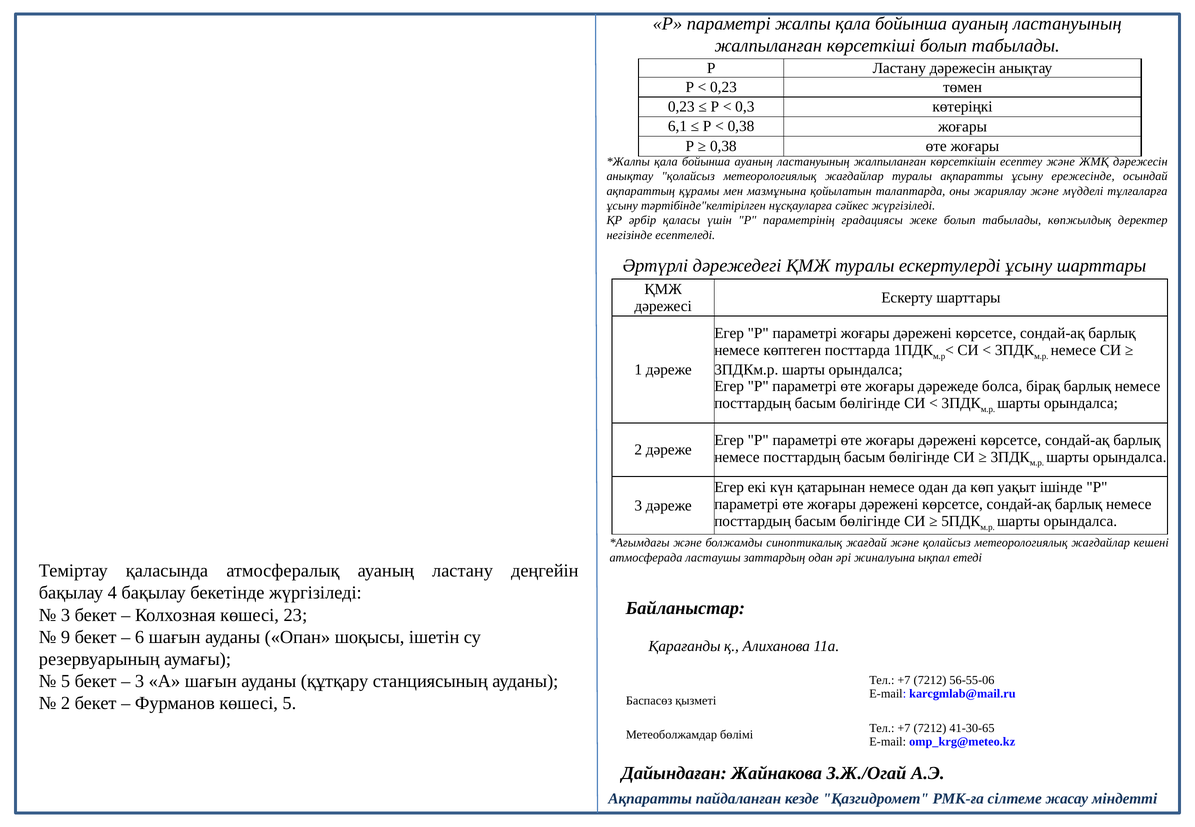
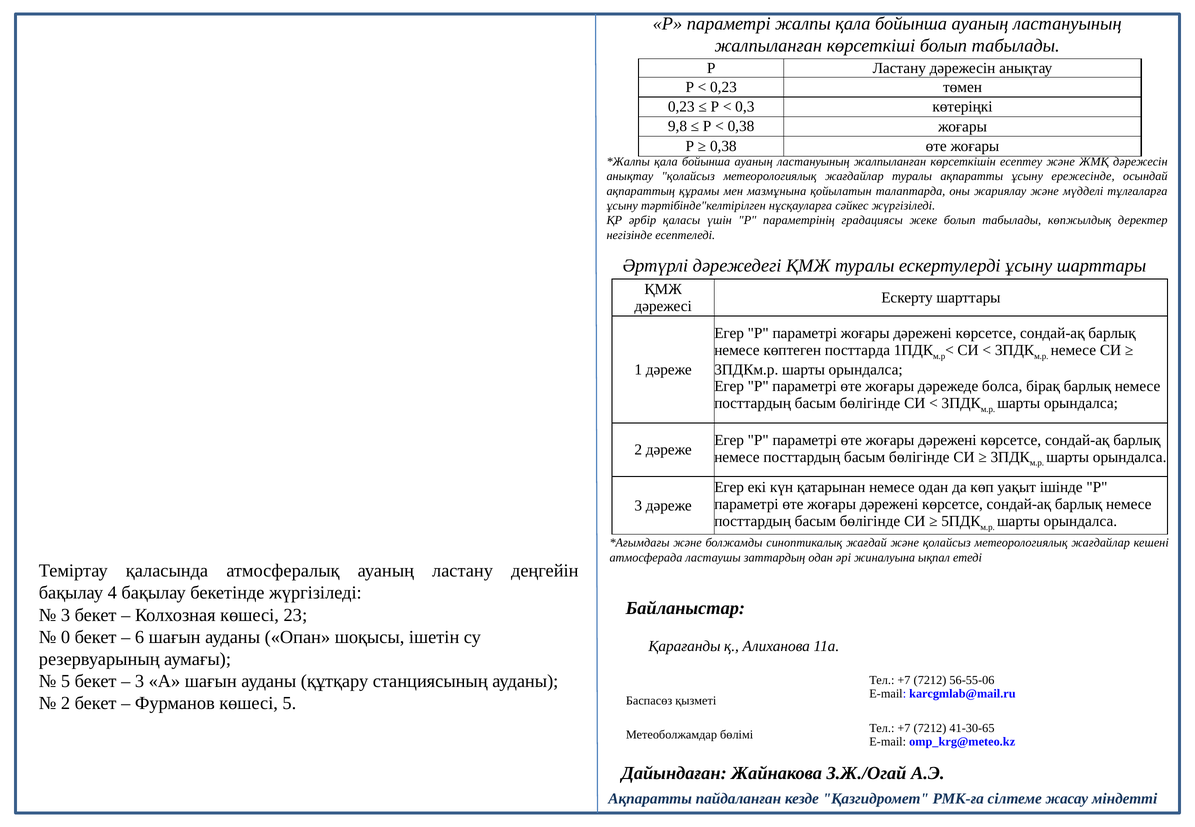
6,1: 6,1 -> 9,8
9: 9 -> 0
